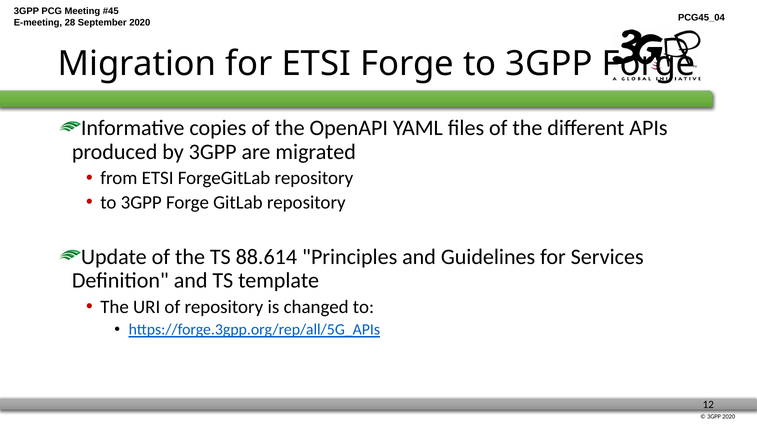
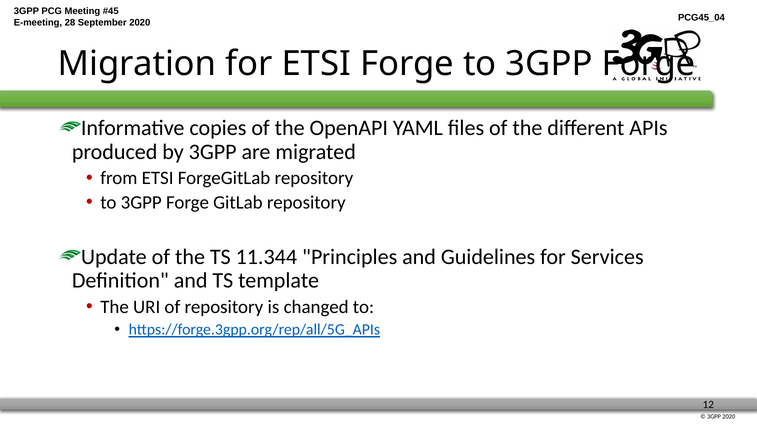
88.614: 88.614 -> 11.344
